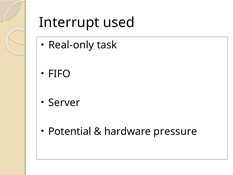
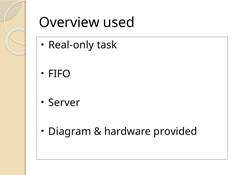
Interrupt: Interrupt -> Overview
Potential: Potential -> Diagram
pressure: pressure -> provided
